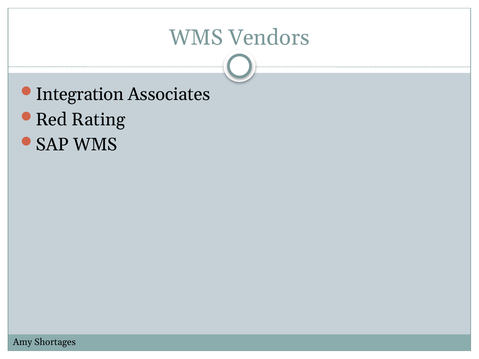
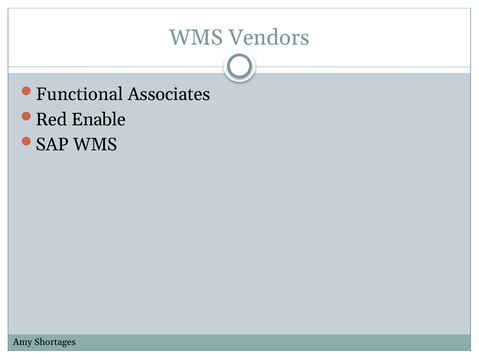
Integration: Integration -> Functional
Rating: Rating -> Enable
